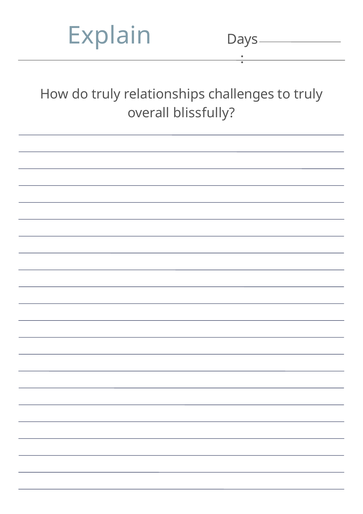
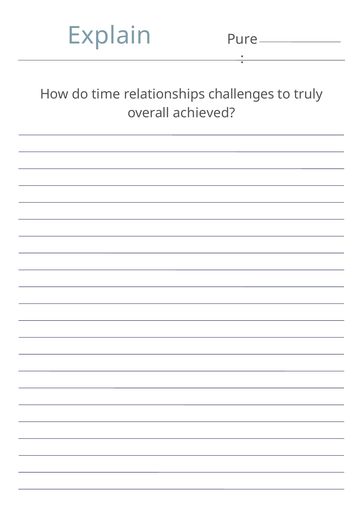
Days: Days -> Pure
do truly: truly -> time
blissfully: blissfully -> achieved
